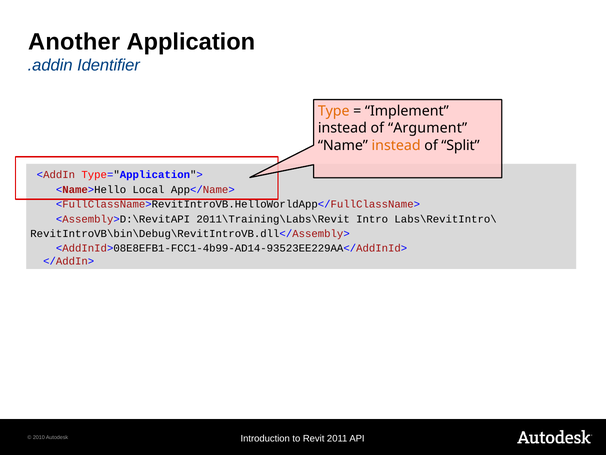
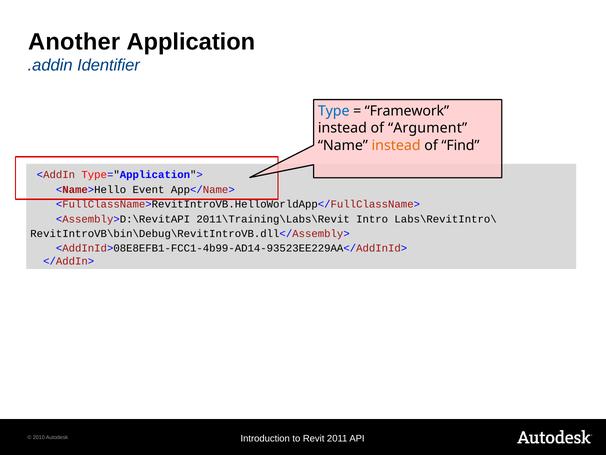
Type colour: orange -> blue
Implement: Implement -> Framework
Split: Split -> Find
Local: Local -> Event
